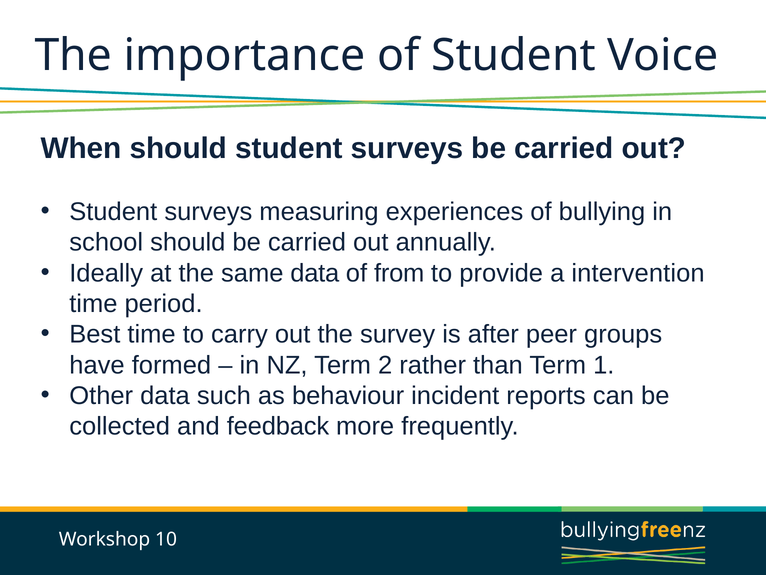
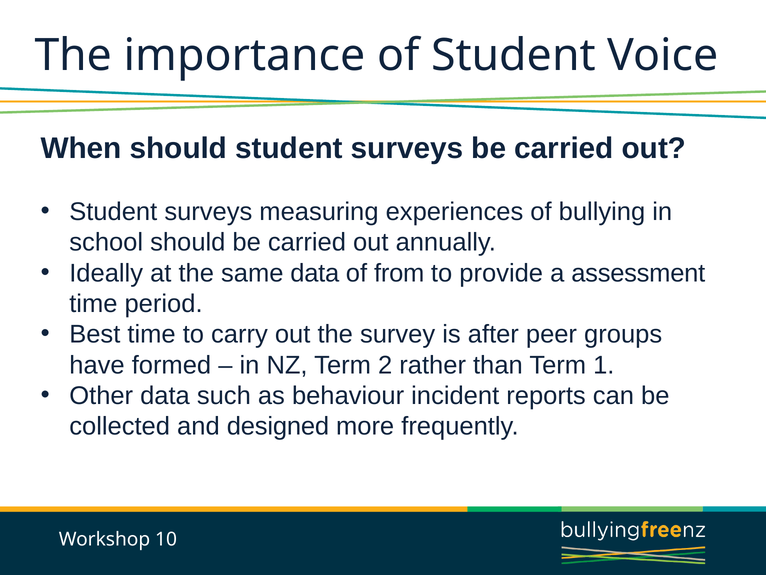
intervention: intervention -> assessment
feedback: feedback -> designed
